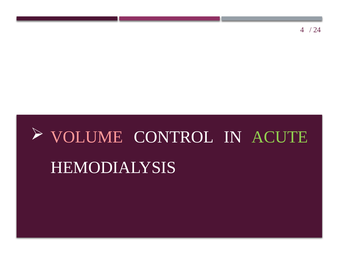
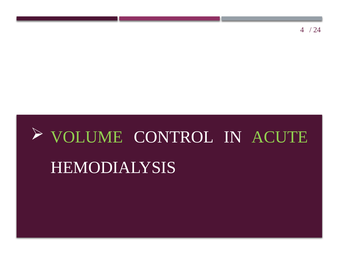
VOLUME colour: pink -> light green
